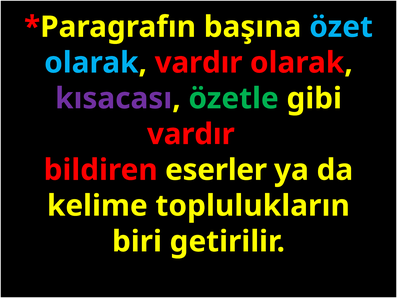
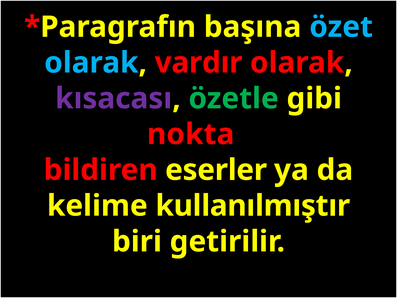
vardır at (191, 134): vardır -> nokta
toplulukların: toplulukların -> kullanılmıştır
